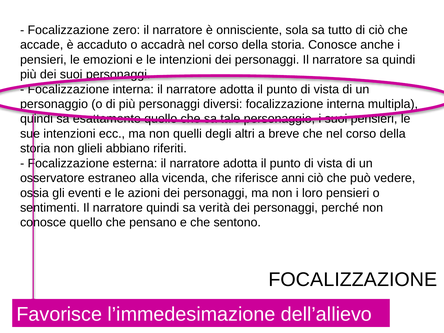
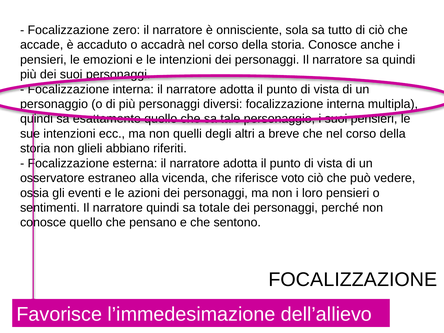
anni: anni -> voto
verità: verità -> totale
